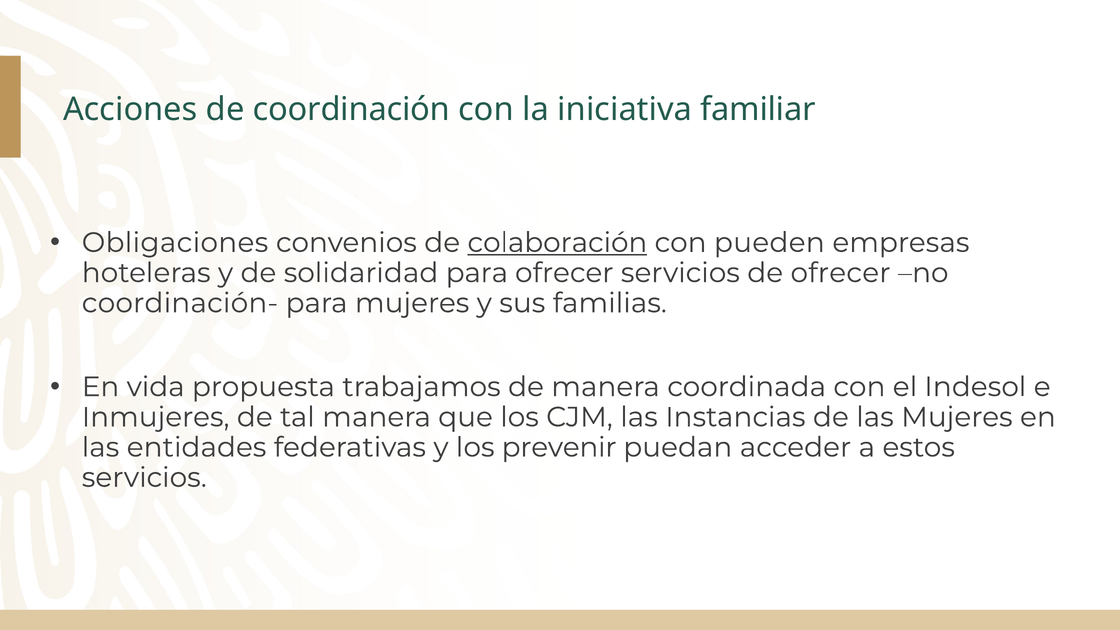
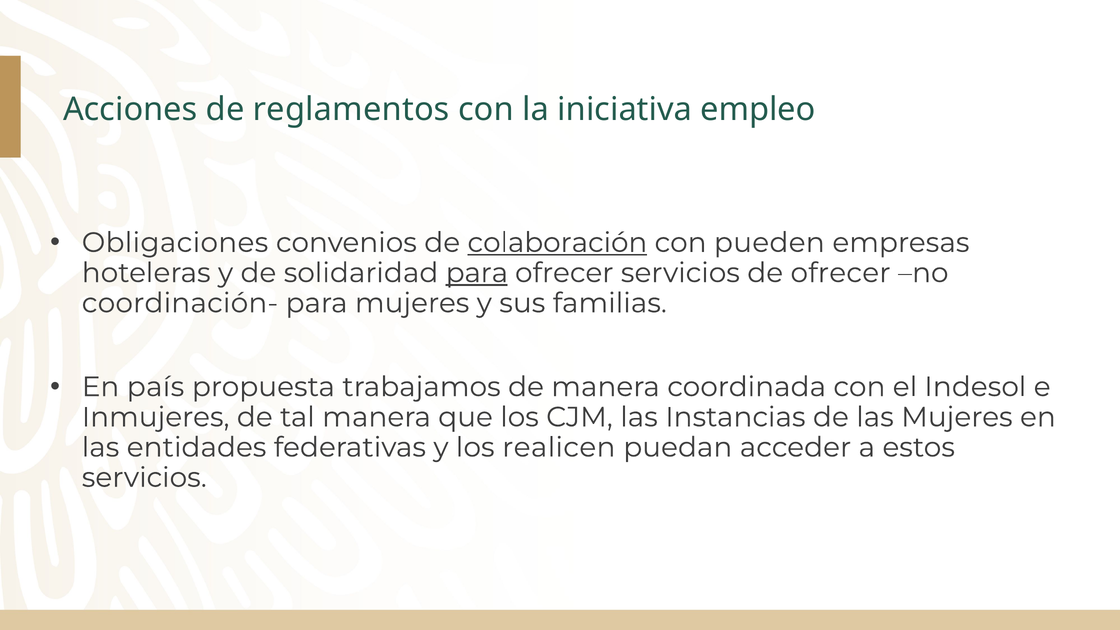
coordinación: coordinación -> reglamentos
familiar: familiar -> empleo
para at (477, 273) underline: none -> present
vida: vida -> país
prevenir: prevenir -> realicen
